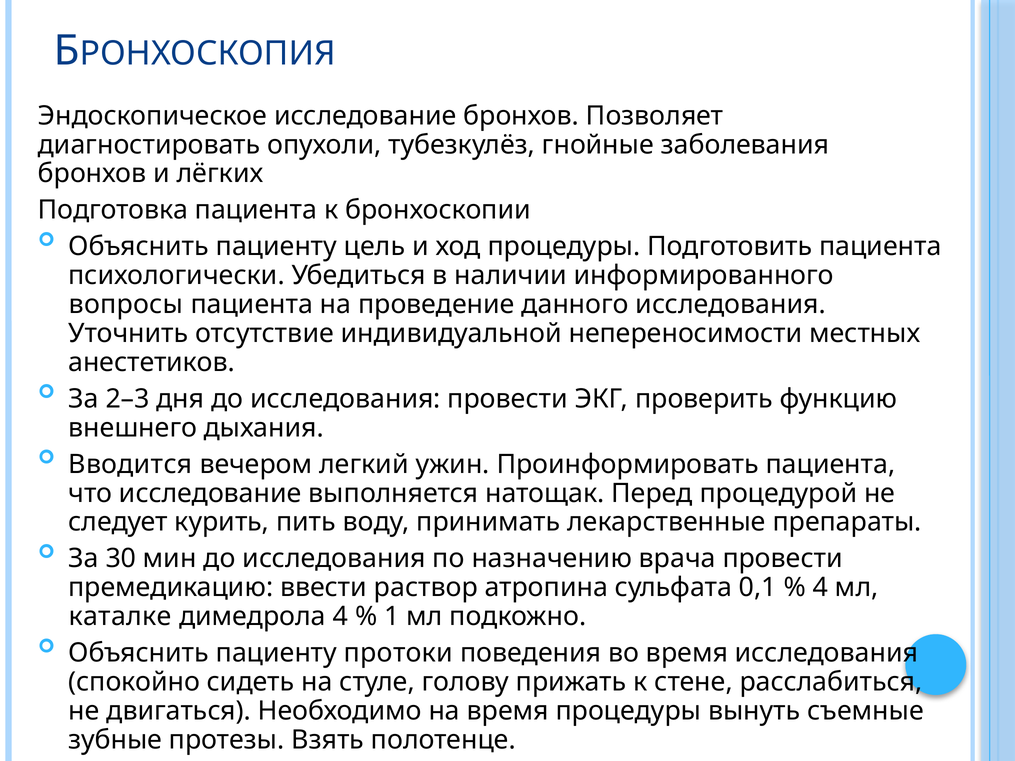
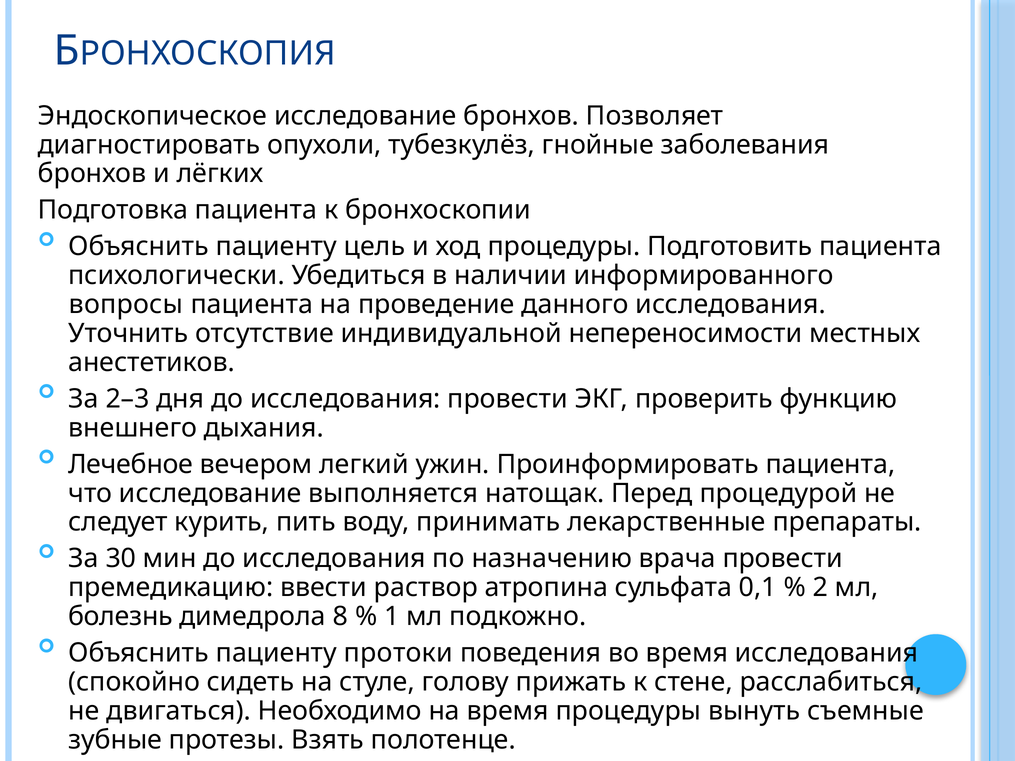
Вводится: Вводится -> Лечебное
4 at (820, 588): 4 -> 2
каталке: каталке -> болезнь
димедрола 4: 4 -> 8
